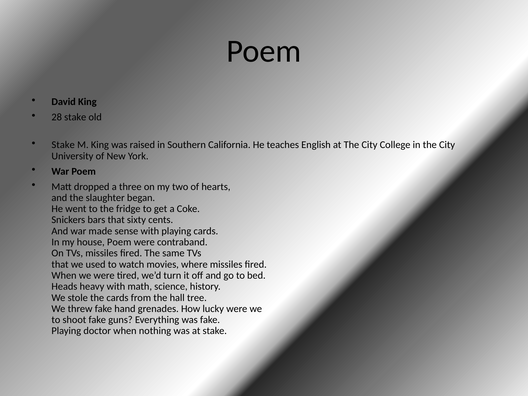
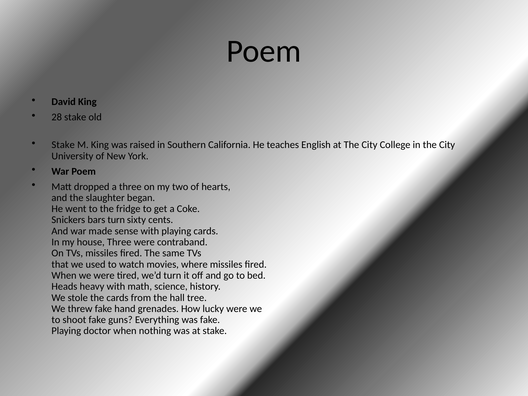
bars that: that -> turn
house Poem: Poem -> Three
